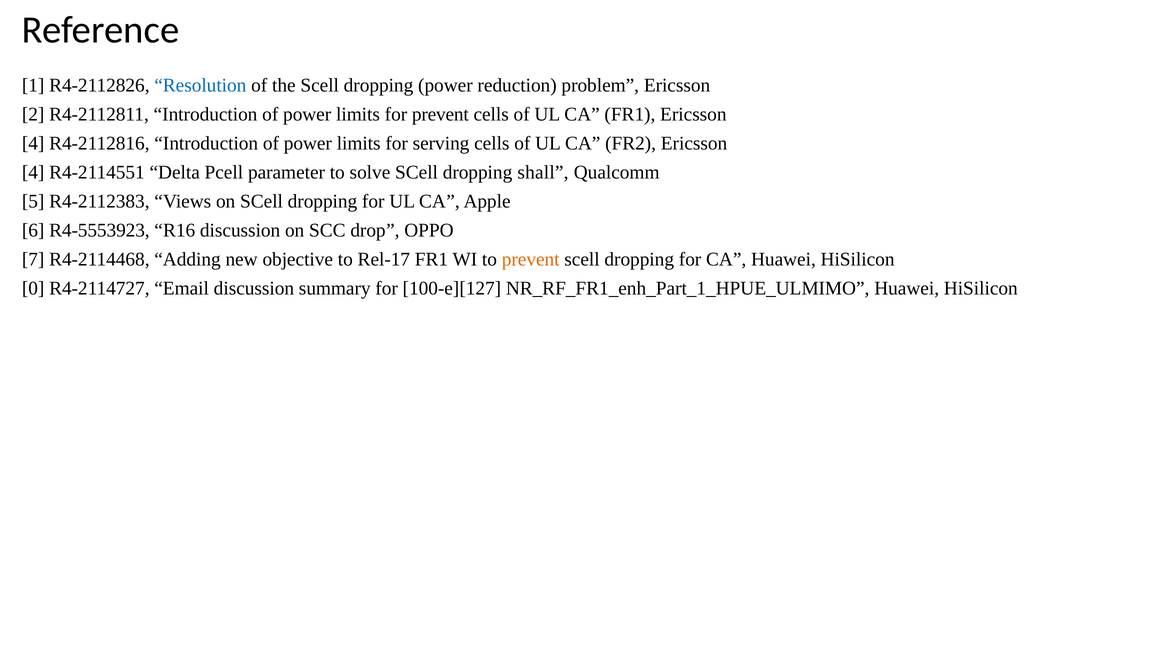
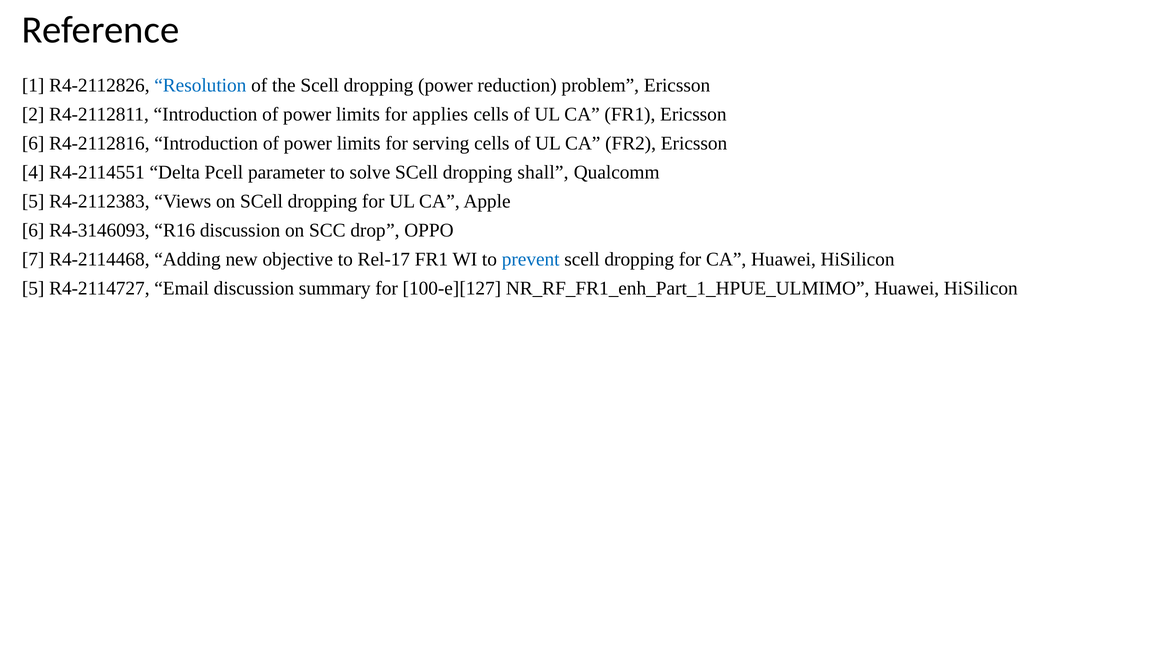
for prevent: prevent -> applies
4 at (33, 144): 4 -> 6
R4-5553923: R4-5553923 -> R4-3146093
prevent at (531, 260) colour: orange -> blue
0 at (33, 289): 0 -> 5
